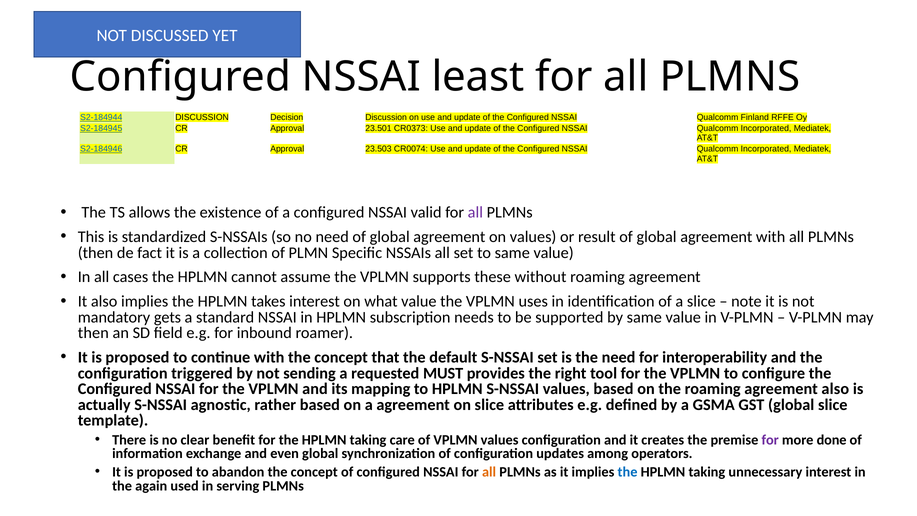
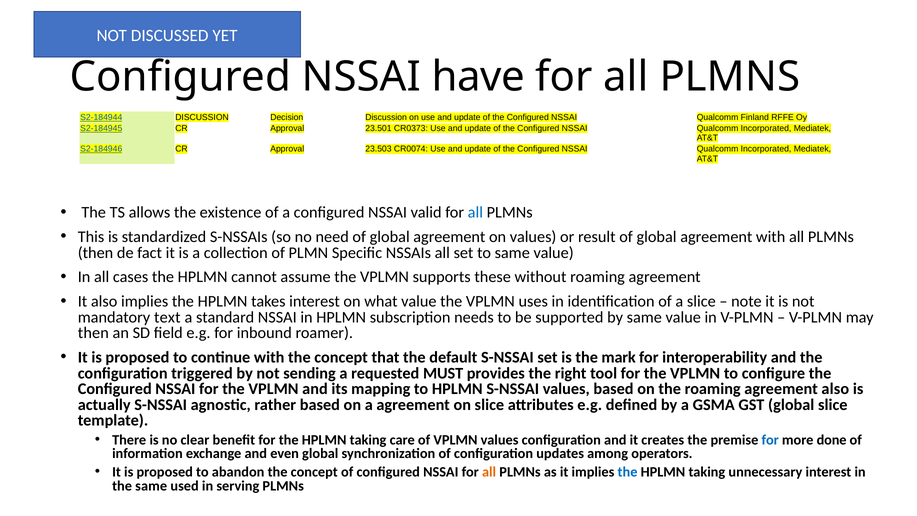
least: least -> have
all at (475, 212) colour: purple -> blue
gets: gets -> text
the need: need -> mark
for at (770, 440) colour: purple -> blue
the again: again -> same
